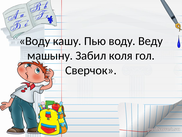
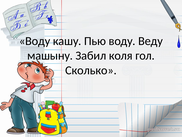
Сверчок: Сверчок -> Сколько
